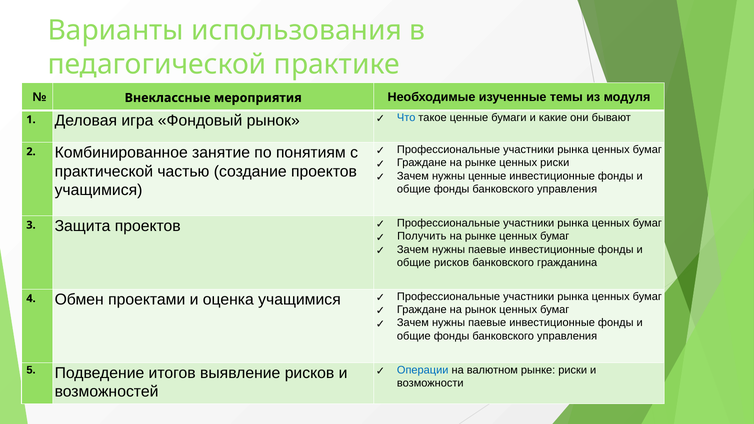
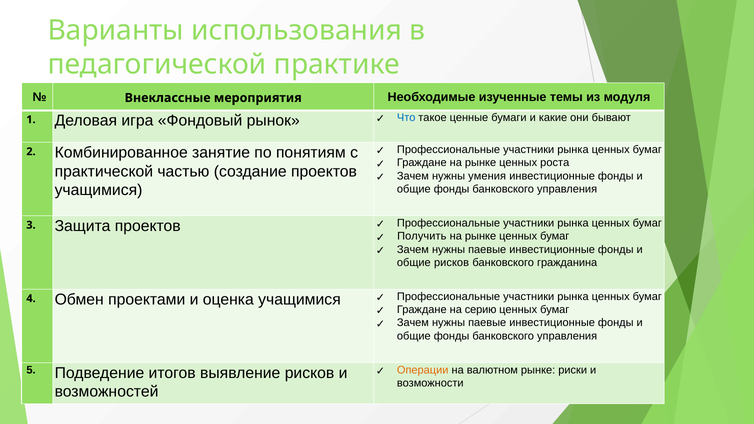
ценных риски: риски -> роста
нужны ценные: ценные -> умения
на рынок: рынок -> серию
Операции colour: blue -> orange
